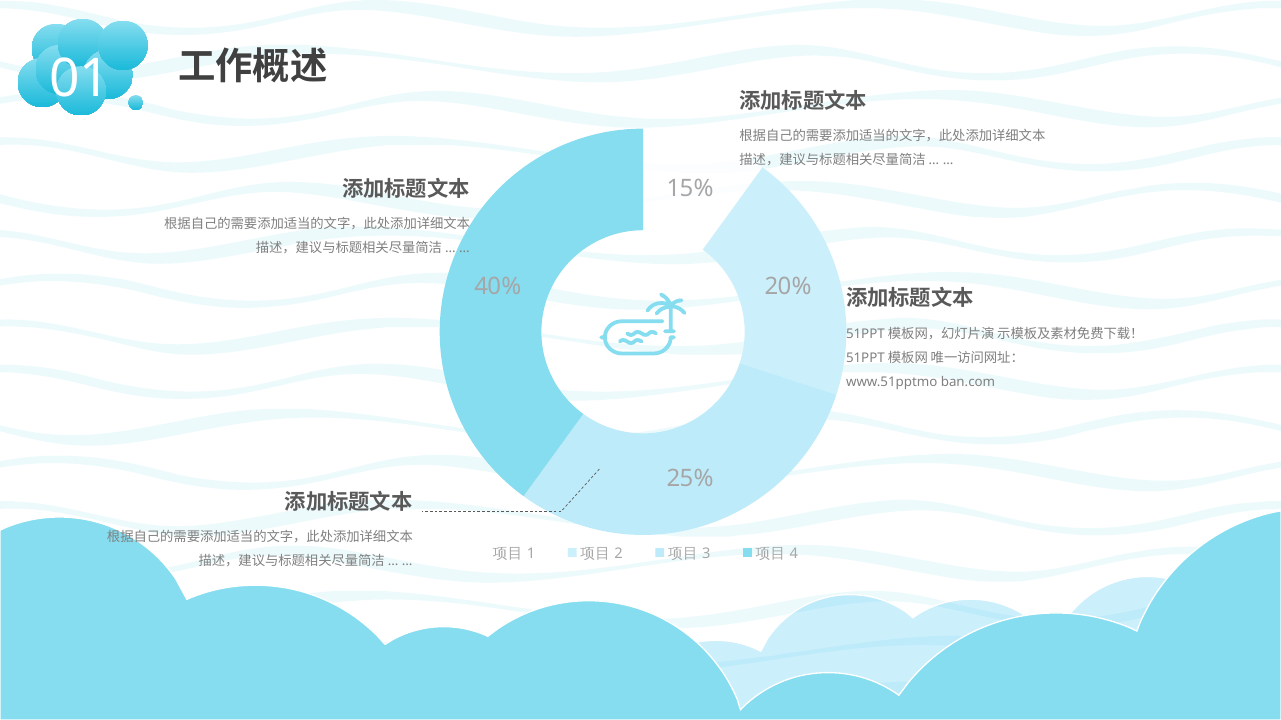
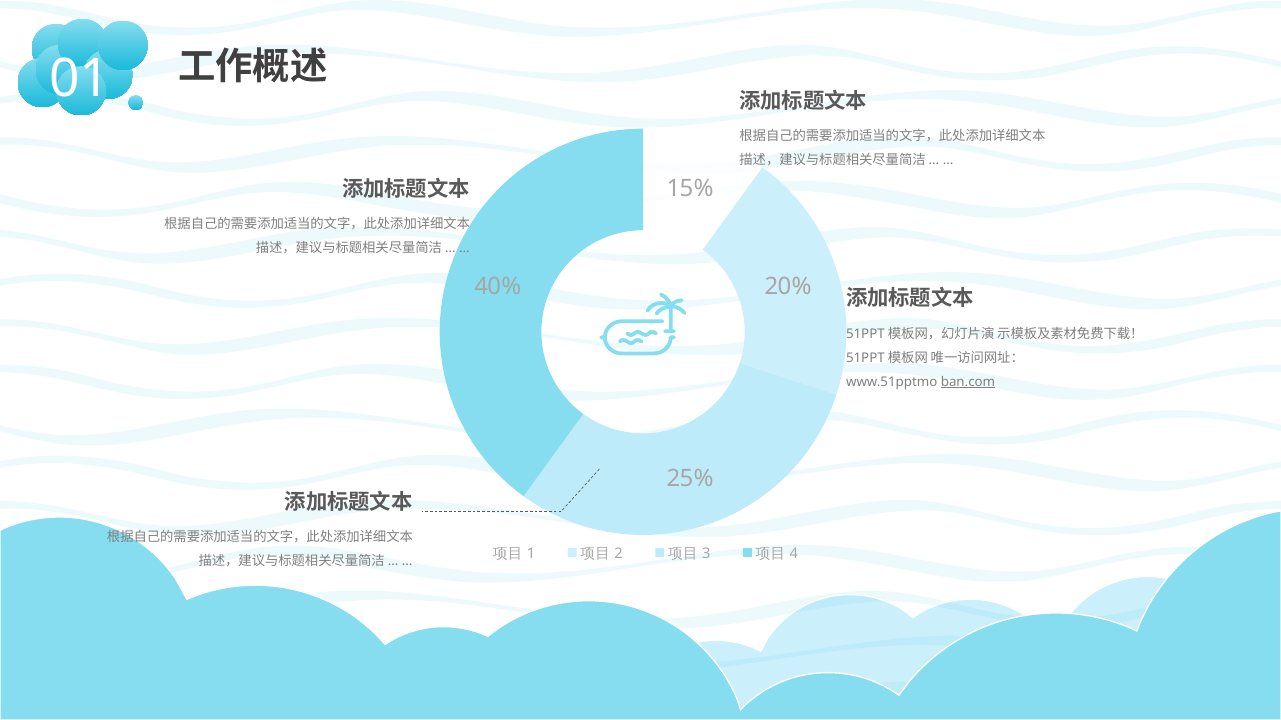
ban.com underline: none -> present
